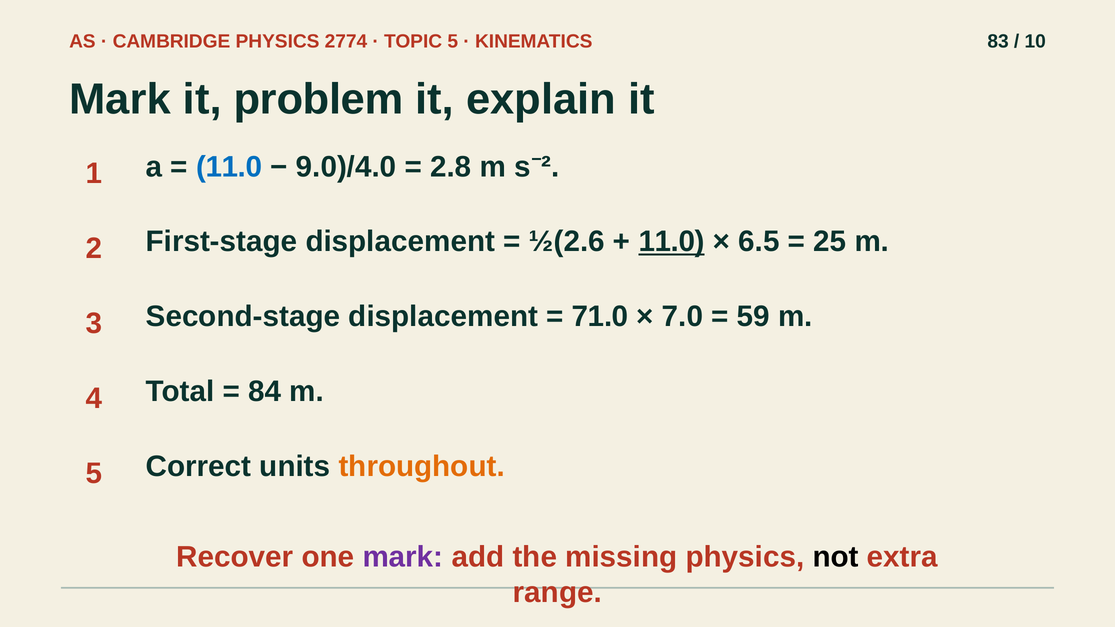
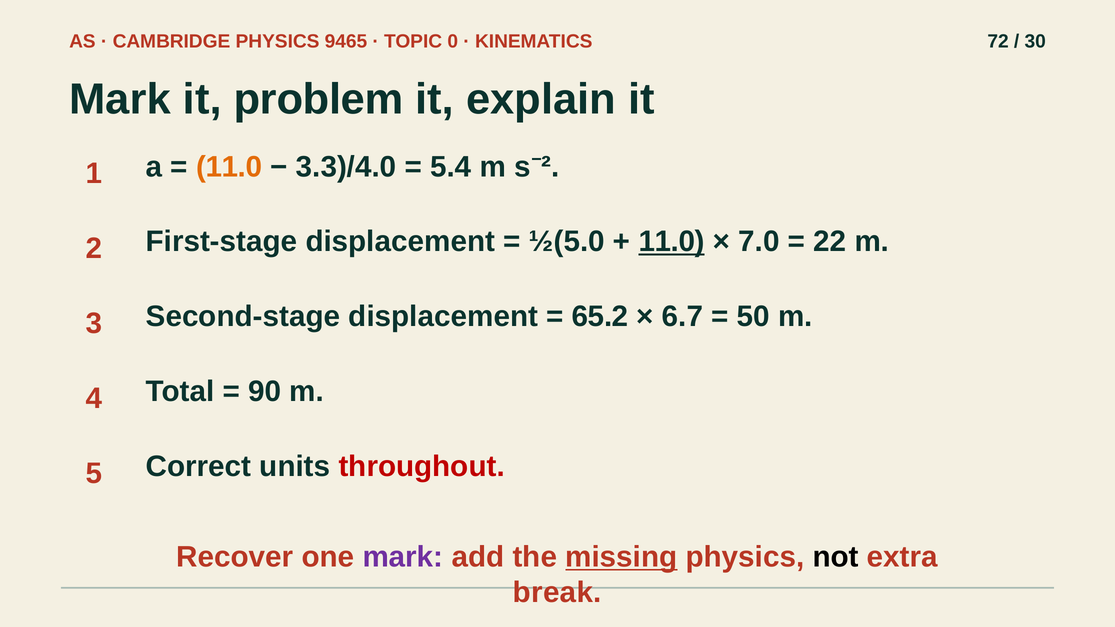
2774: 2774 -> 9465
TOPIC 5: 5 -> 0
83: 83 -> 72
10: 10 -> 30
11.0 at (229, 167) colour: blue -> orange
9.0)/4.0: 9.0)/4.0 -> 3.3)/4.0
2.8: 2.8 -> 5.4
½(2.6: ½(2.6 -> ½(5.0
6.5: 6.5 -> 7.0
25: 25 -> 22
71.0: 71.0 -> 65.2
7.0: 7.0 -> 6.7
59: 59 -> 50
84: 84 -> 90
throughout colour: orange -> red
missing underline: none -> present
range: range -> break
